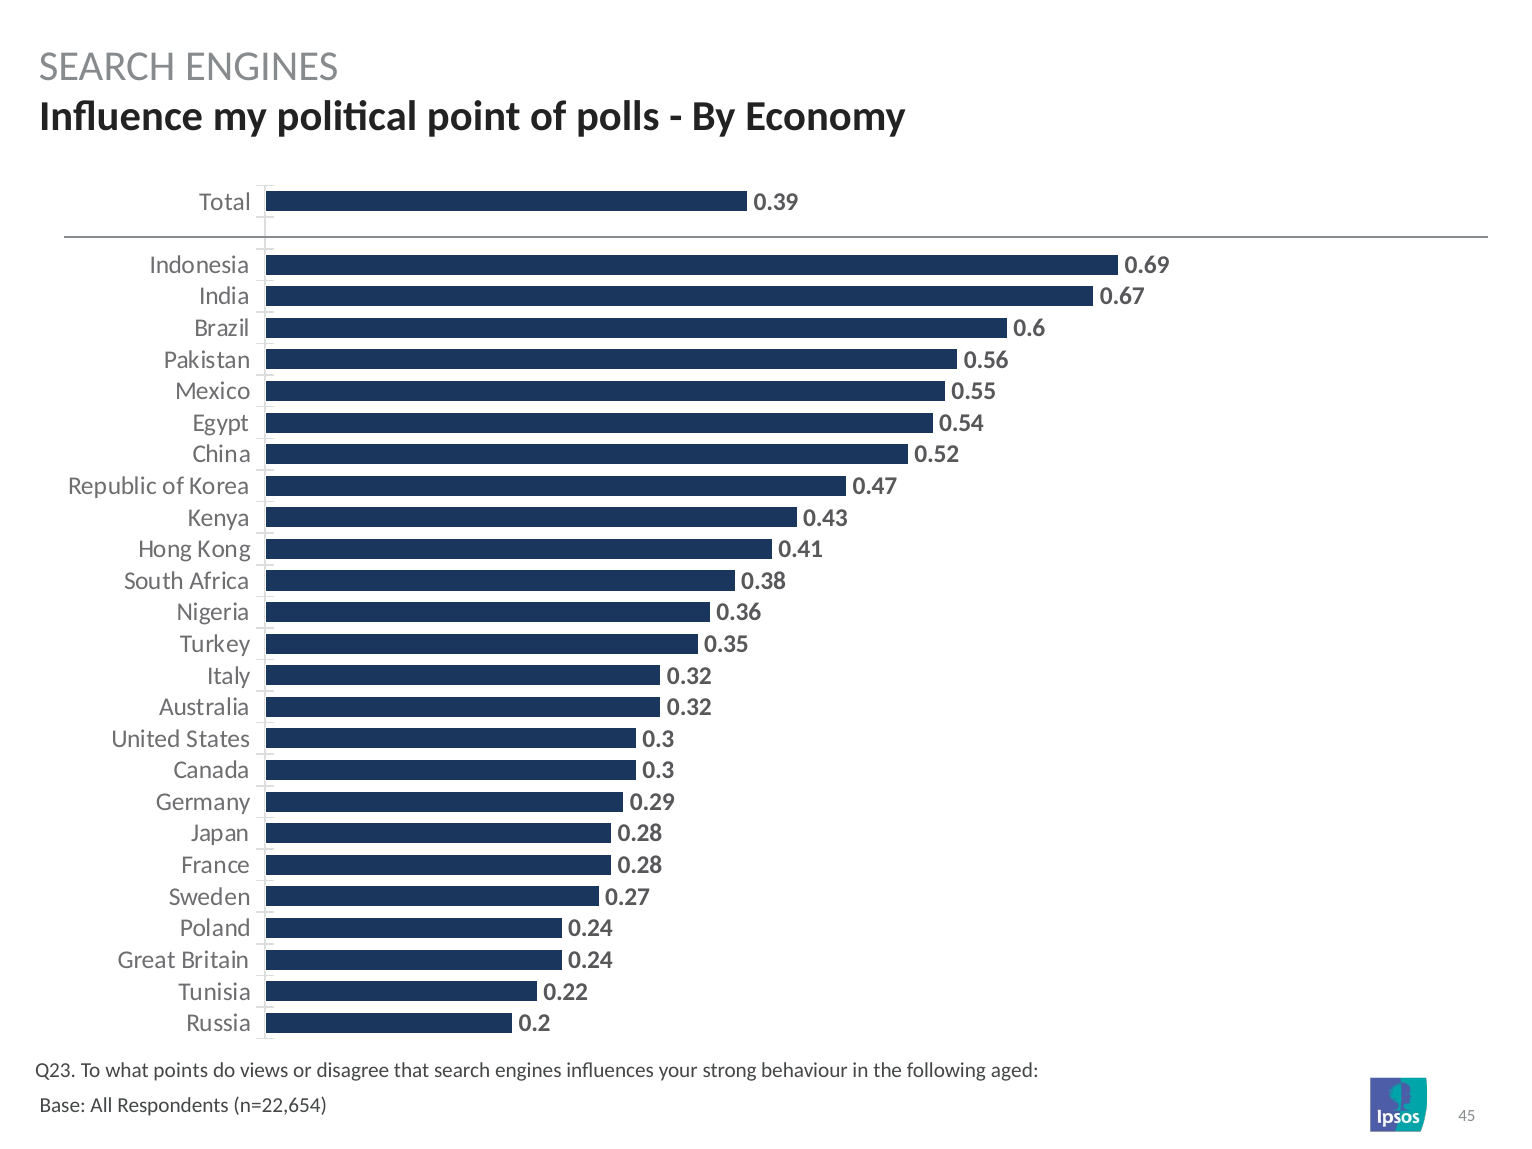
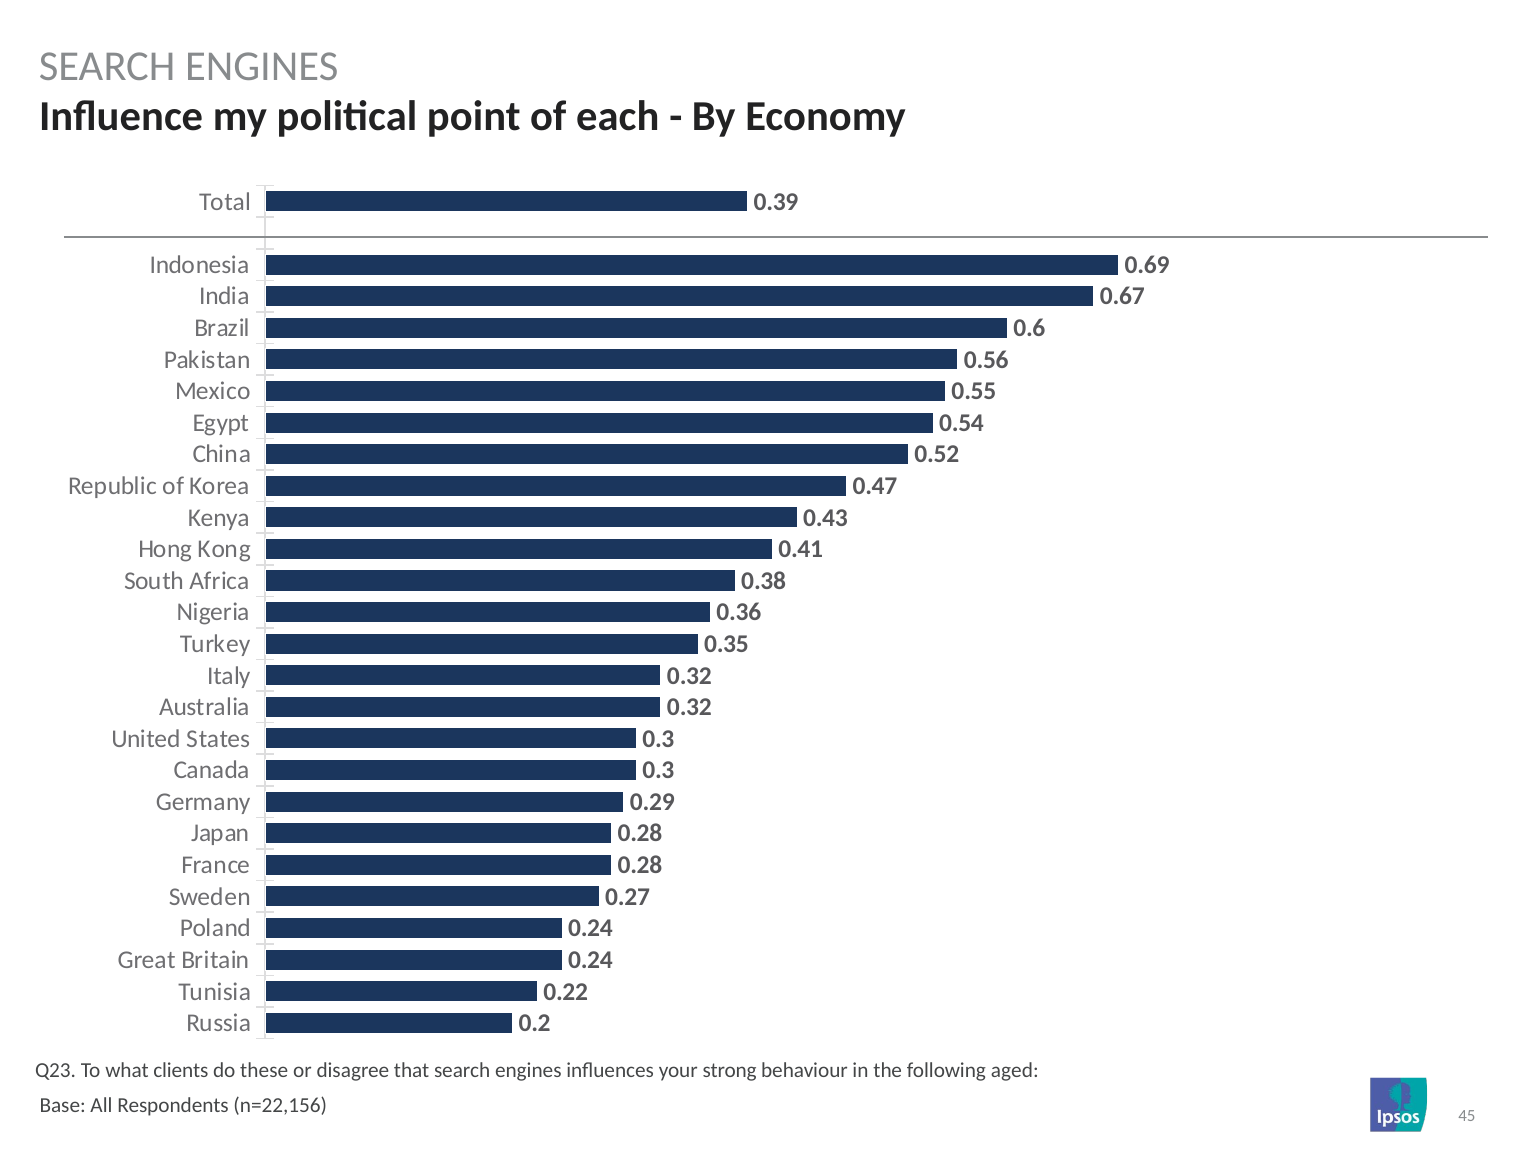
polls: polls -> each
points: points -> clients
views: views -> these
n=22,654: n=22,654 -> n=22,156
